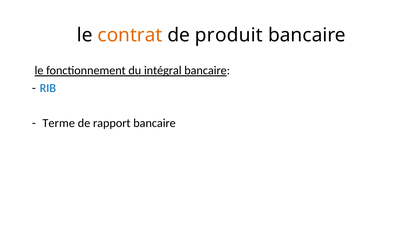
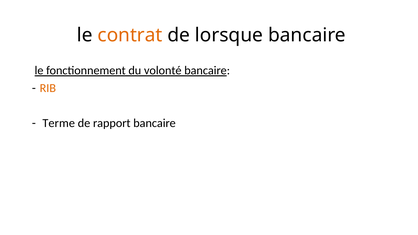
produit: produit -> lorsque
intégral: intégral -> volonté
RIB colour: blue -> orange
